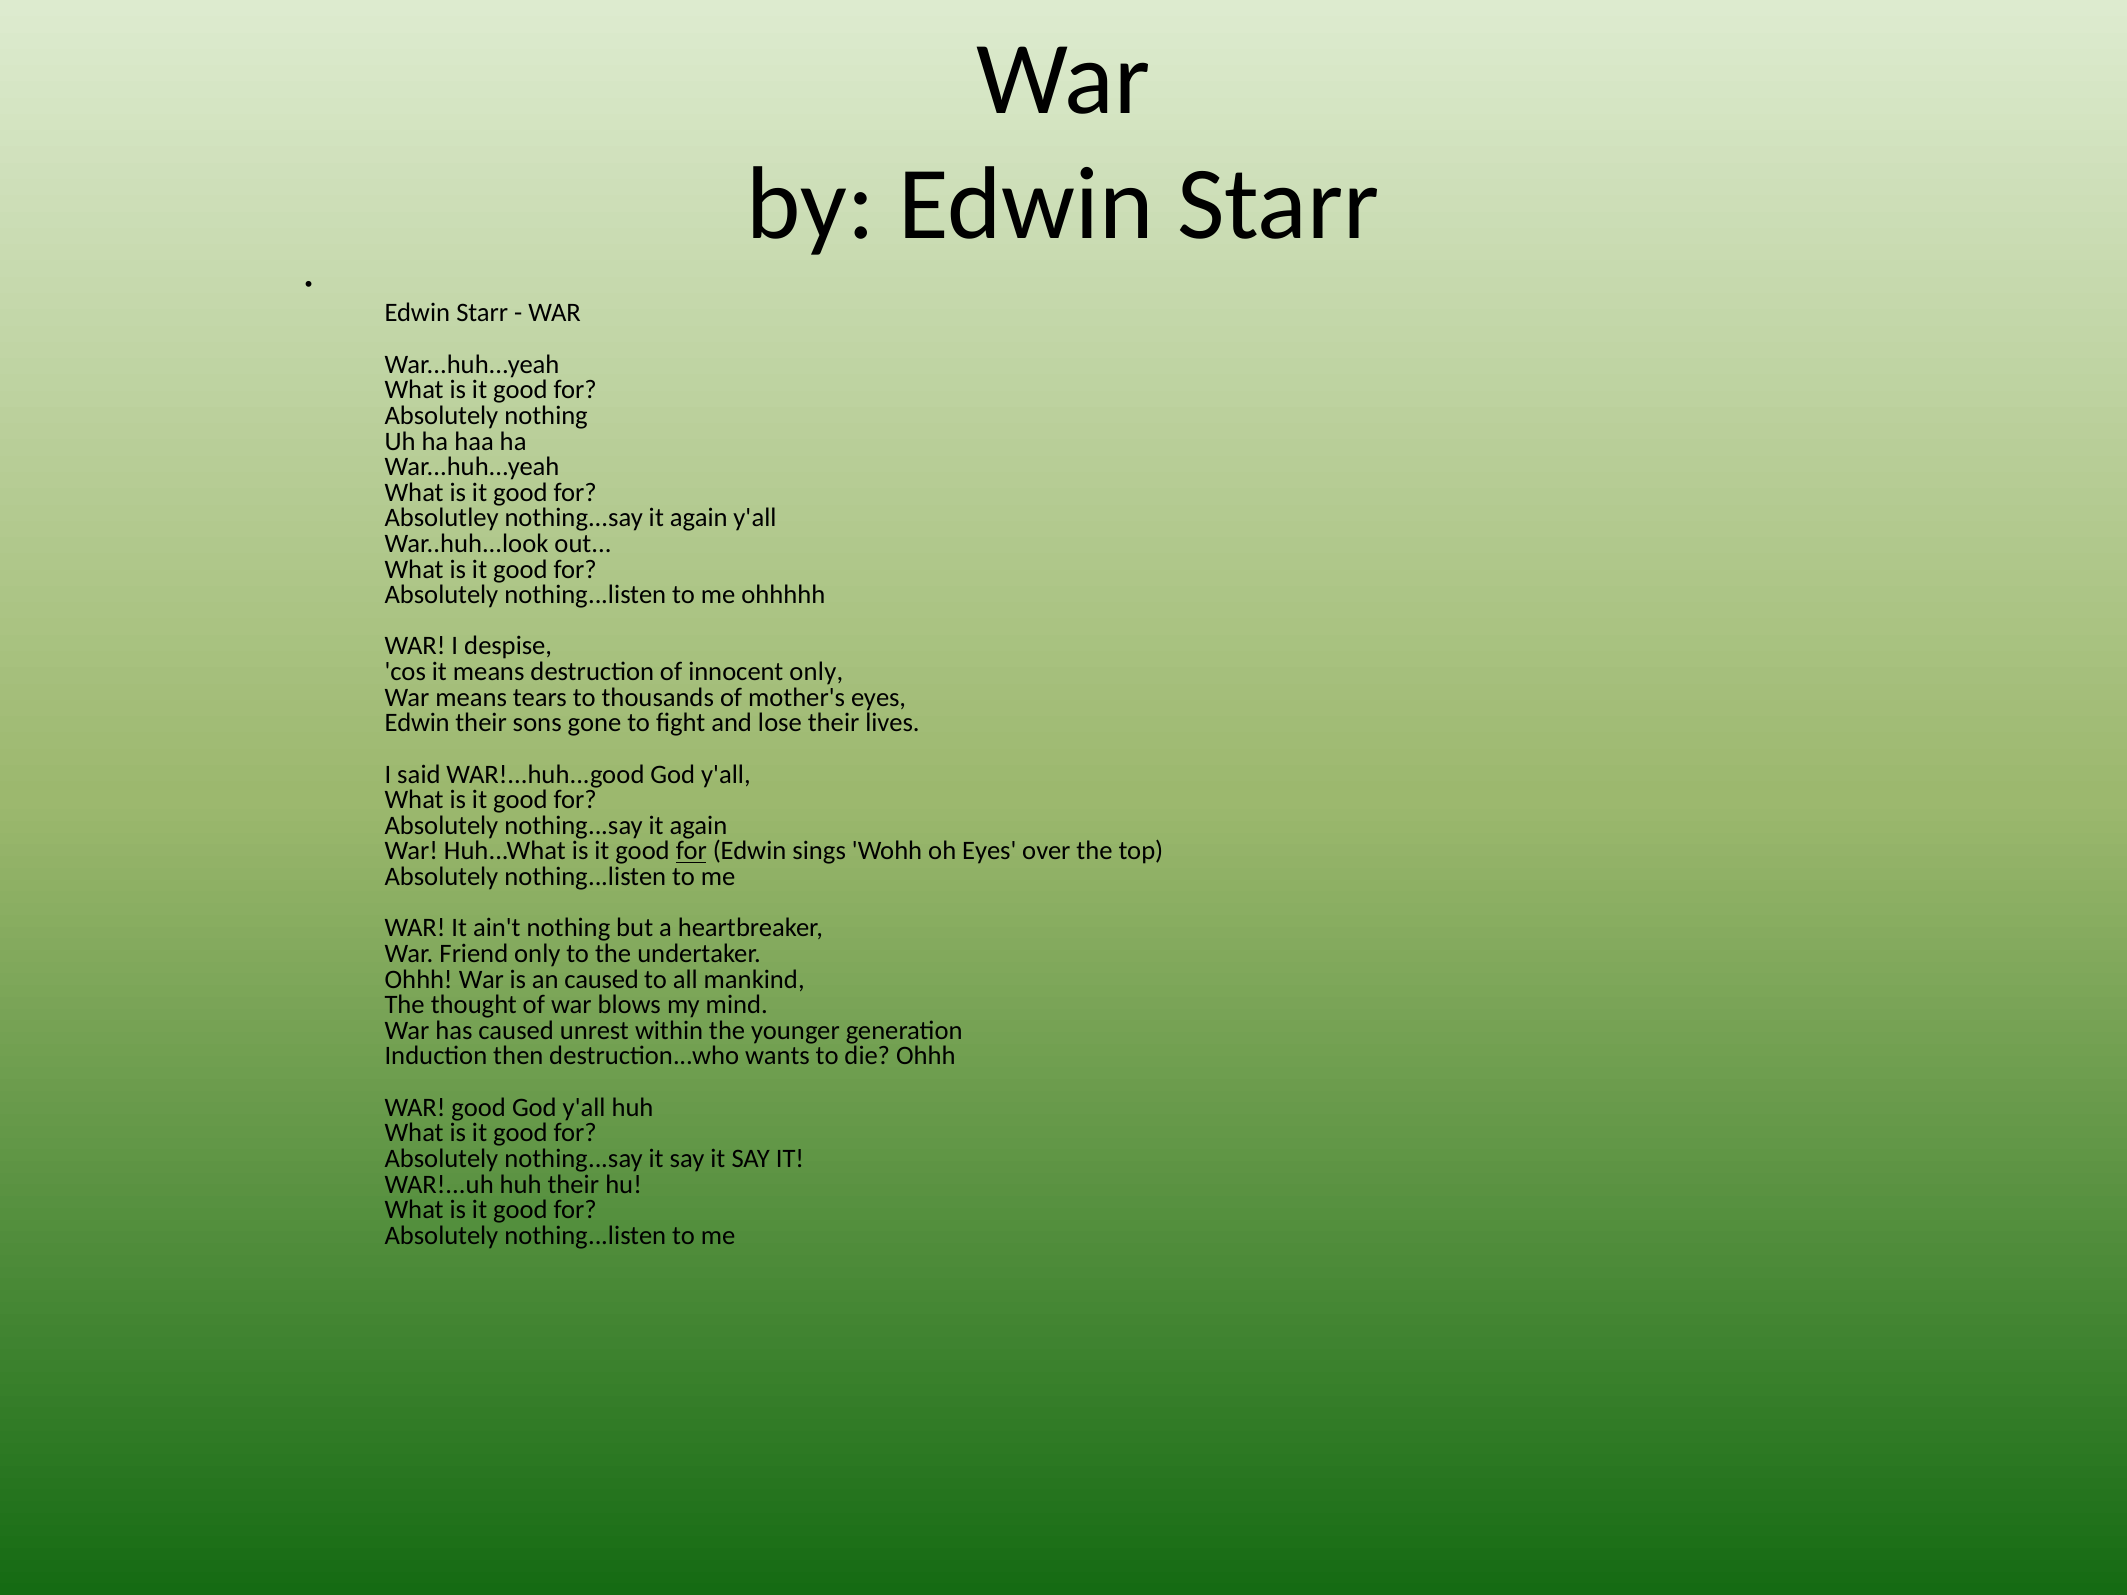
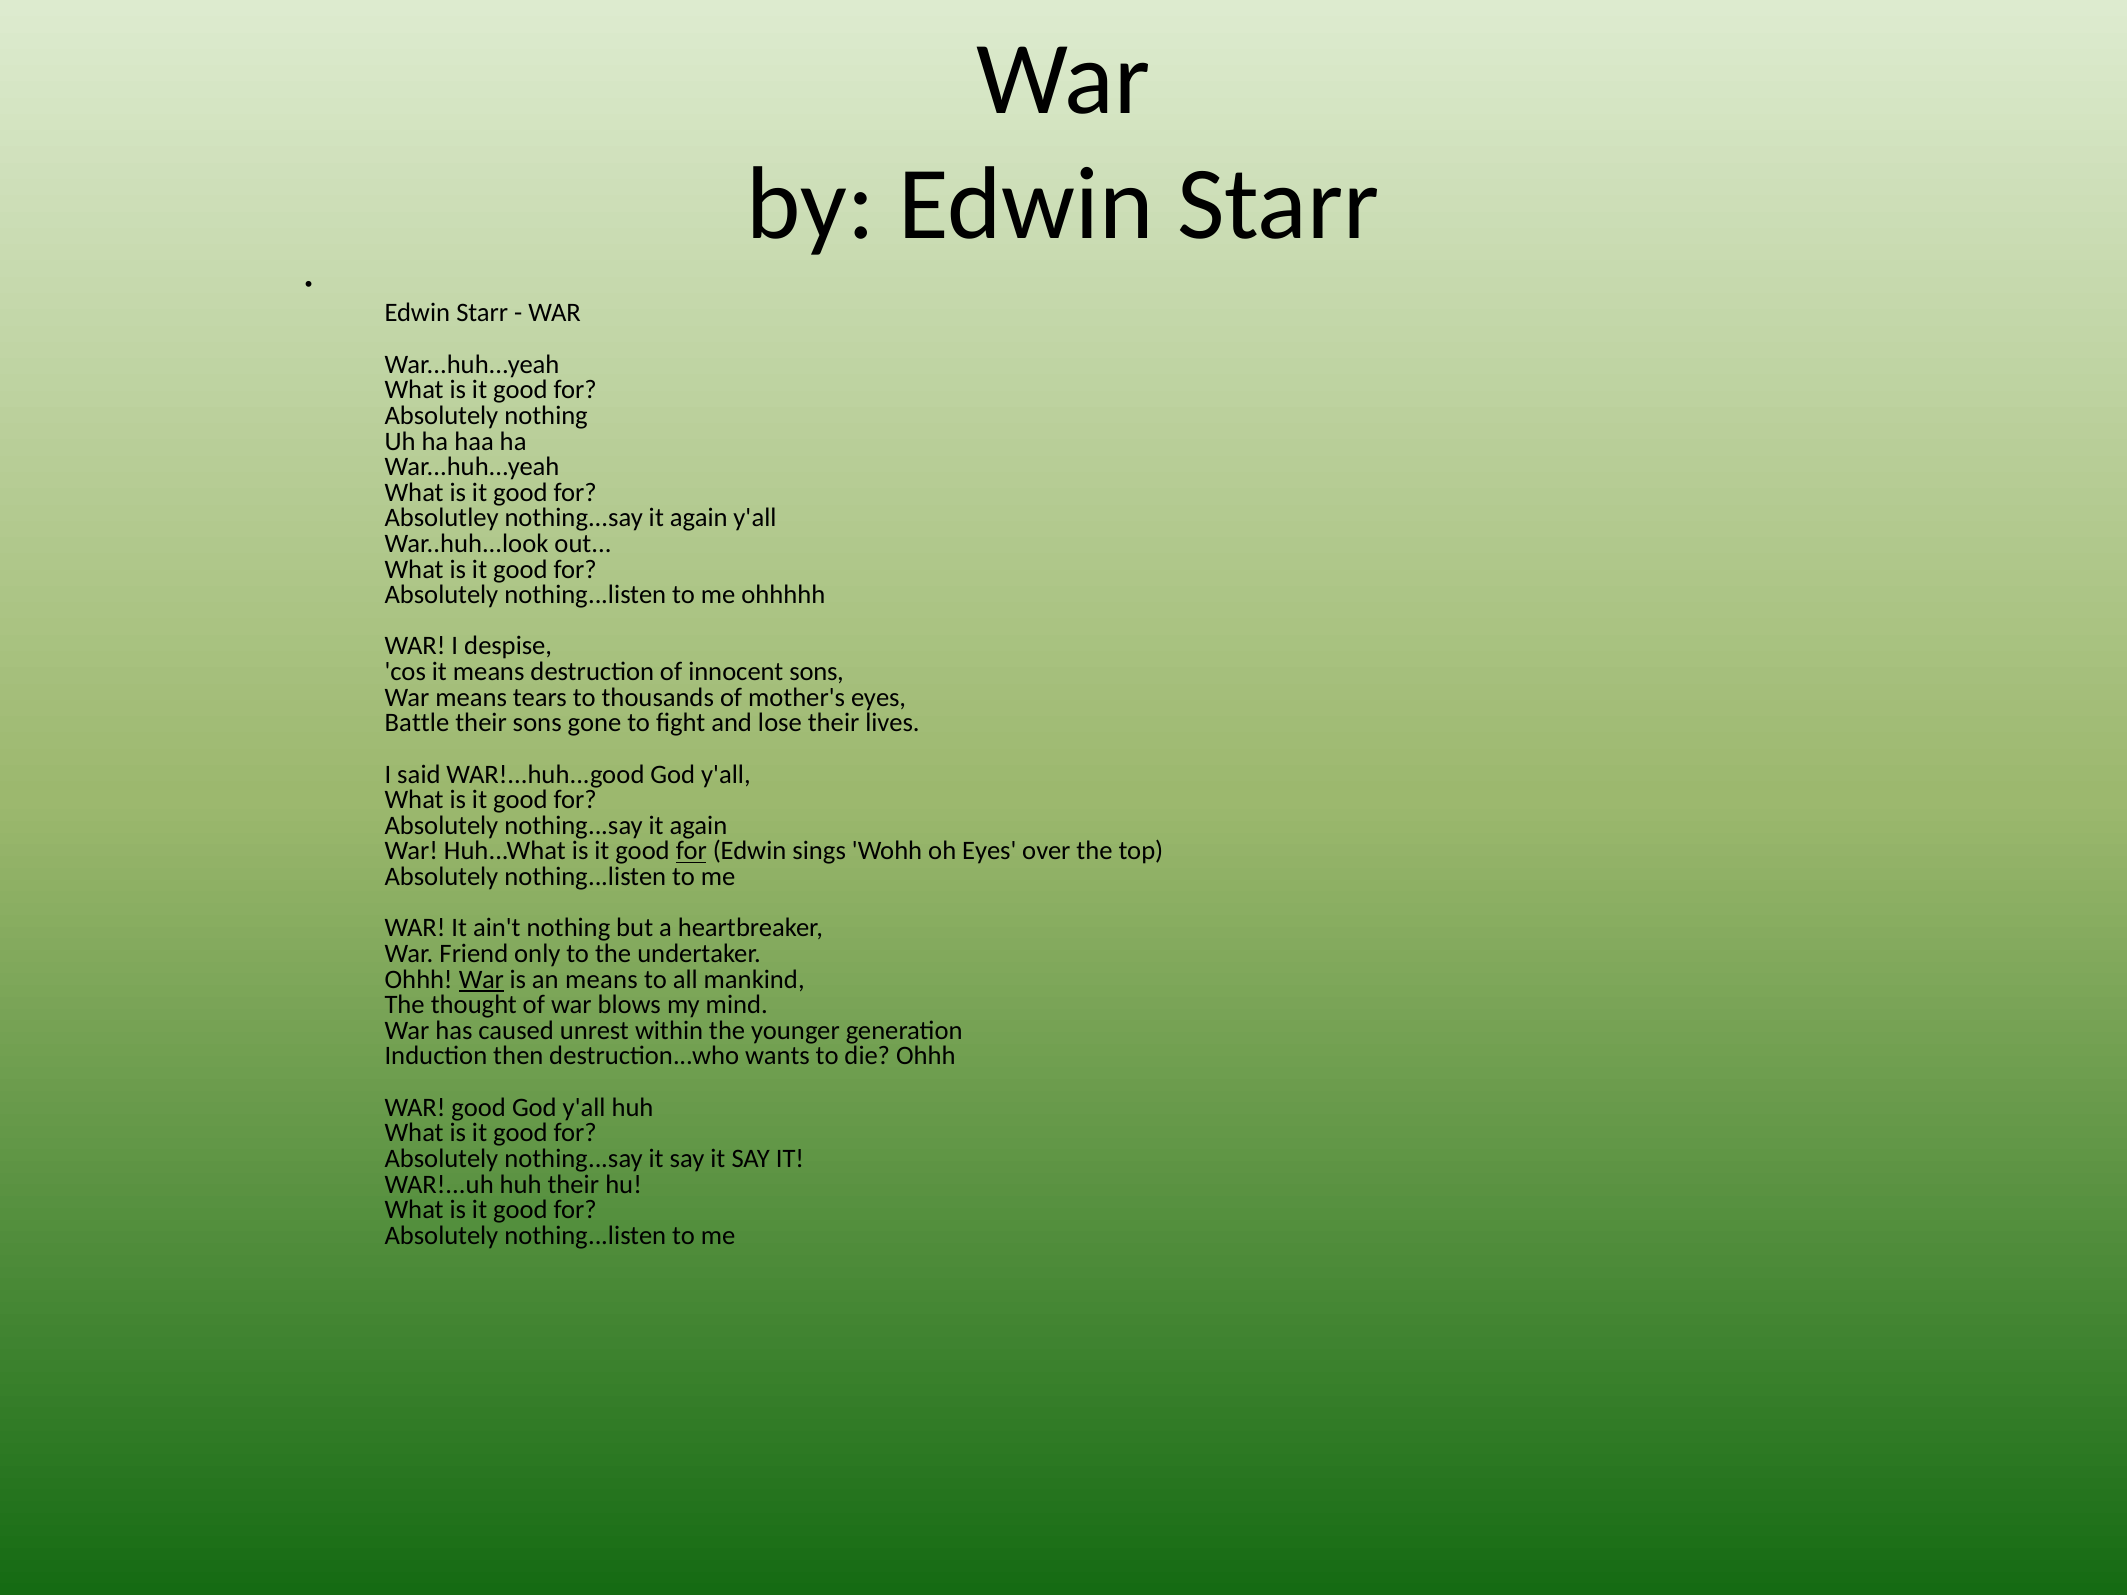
innocent only: only -> sons
Edwin at (417, 723): Edwin -> Battle
War at (481, 979) underline: none -> present
an caused: caused -> means
